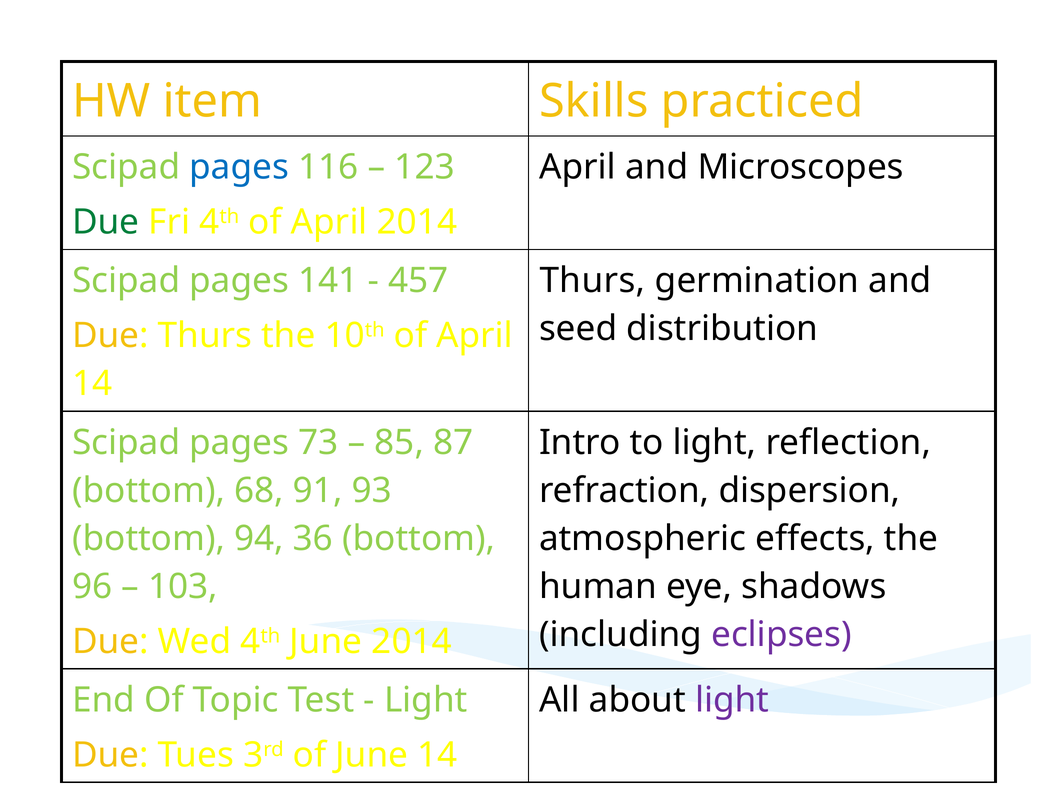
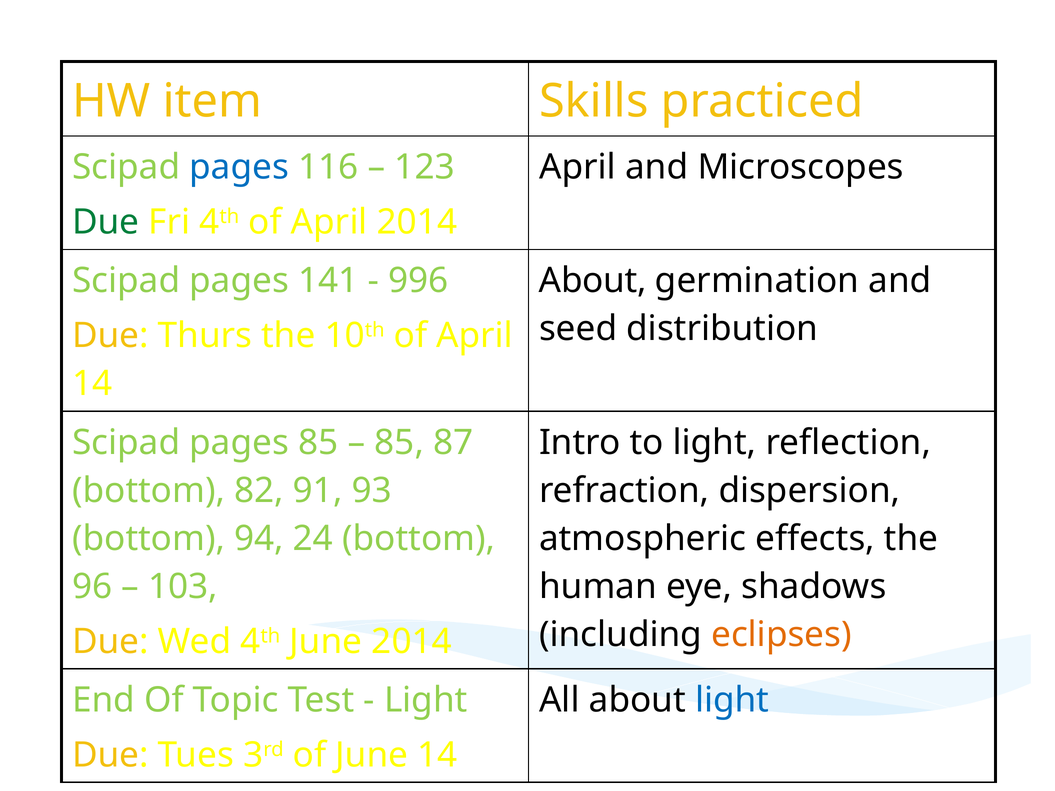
457: 457 -> 996
Thurs at (592, 281): Thurs -> About
pages 73: 73 -> 85
68: 68 -> 82
36: 36 -> 24
eclipses colour: purple -> orange
light at (732, 700) colour: purple -> blue
